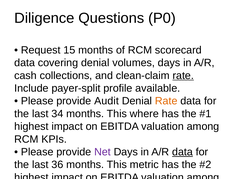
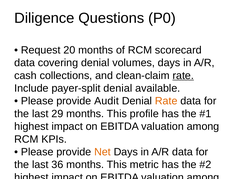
15: 15 -> 20
payer-split profile: profile -> denial
34: 34 -> 29
where: where -> profile
Net at (102, 152) colour: purple -> orange
data at (182, 152) underline: present -> none
